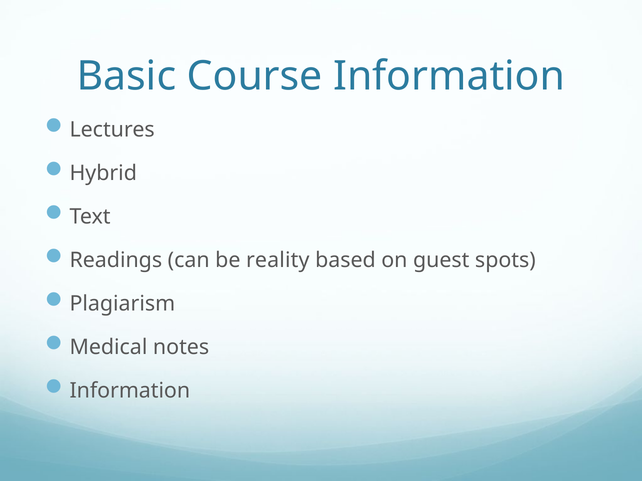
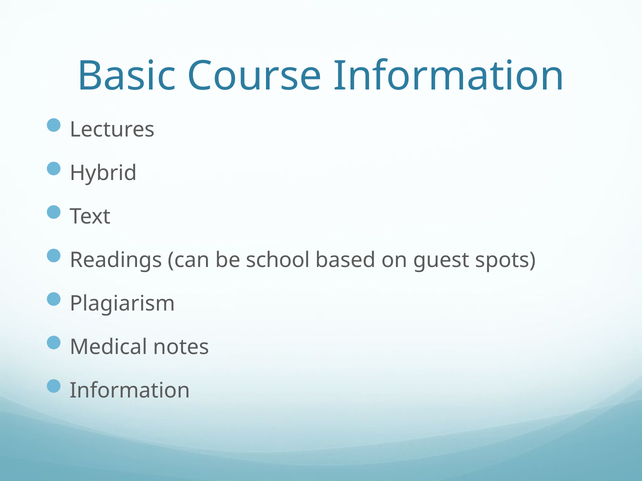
reality: reality -> school
